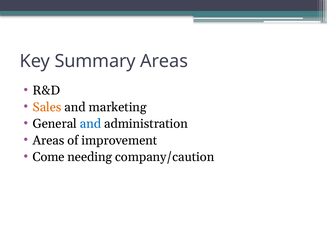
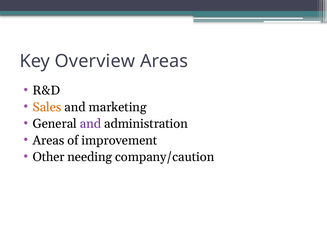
Summary: Summary -> Overview
and at (90, 124) colour: blue -> purple
Come: Come -> Other
